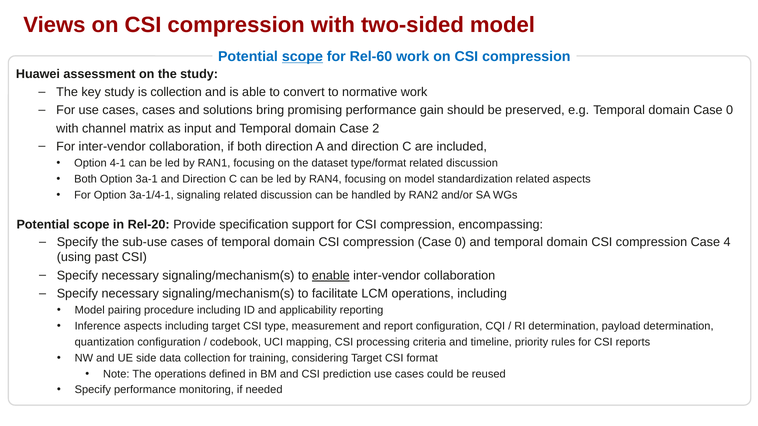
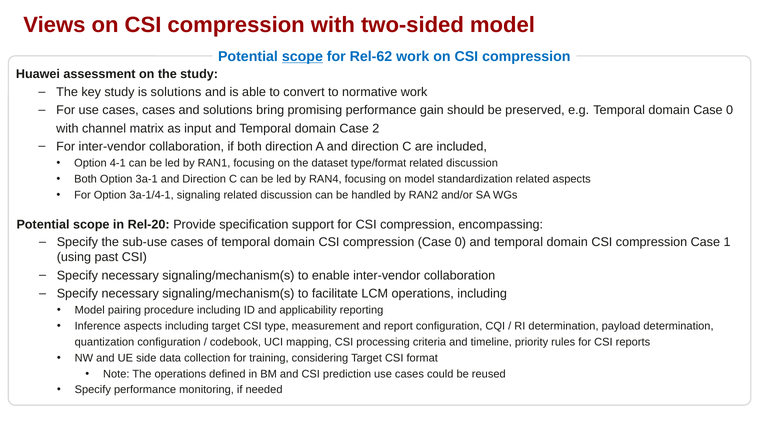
Rel-60: Rel-60 -> Rel-62
is collection: collection -> solutions
4: 4 -> 1
enable underline: present -> none
